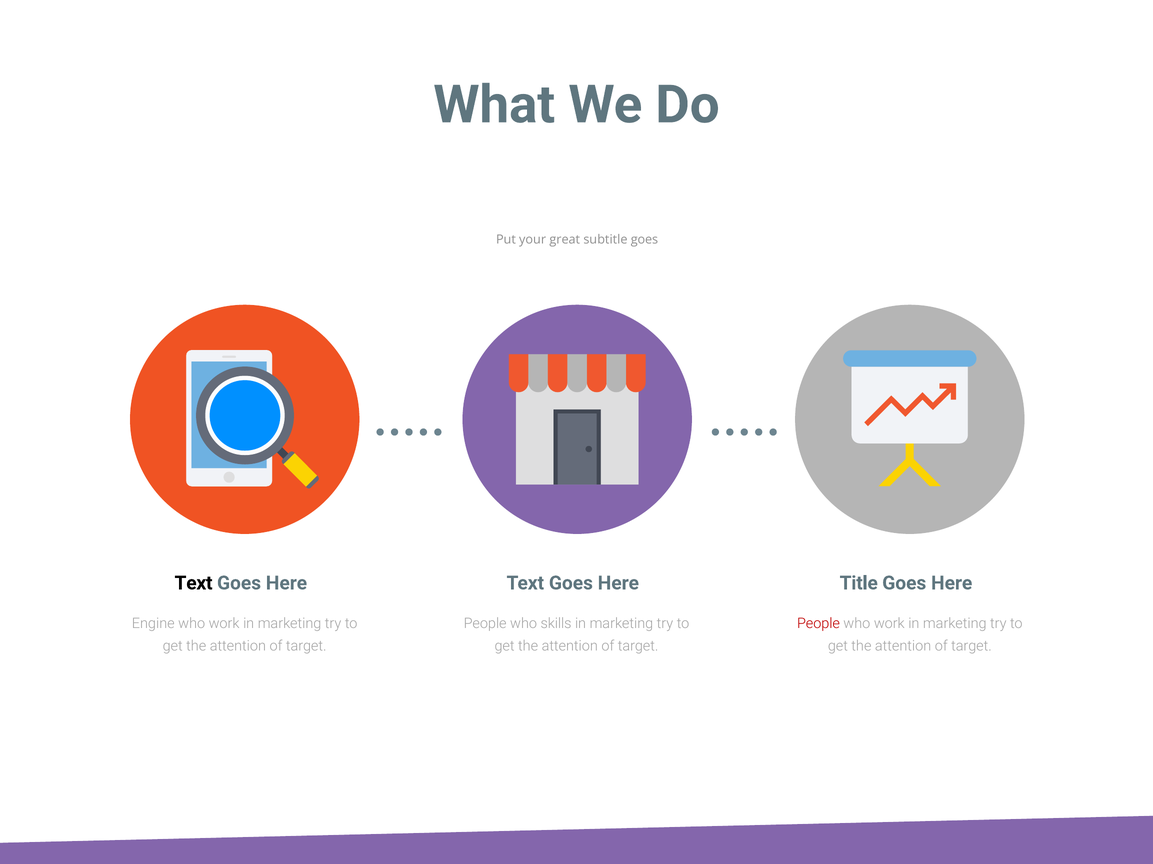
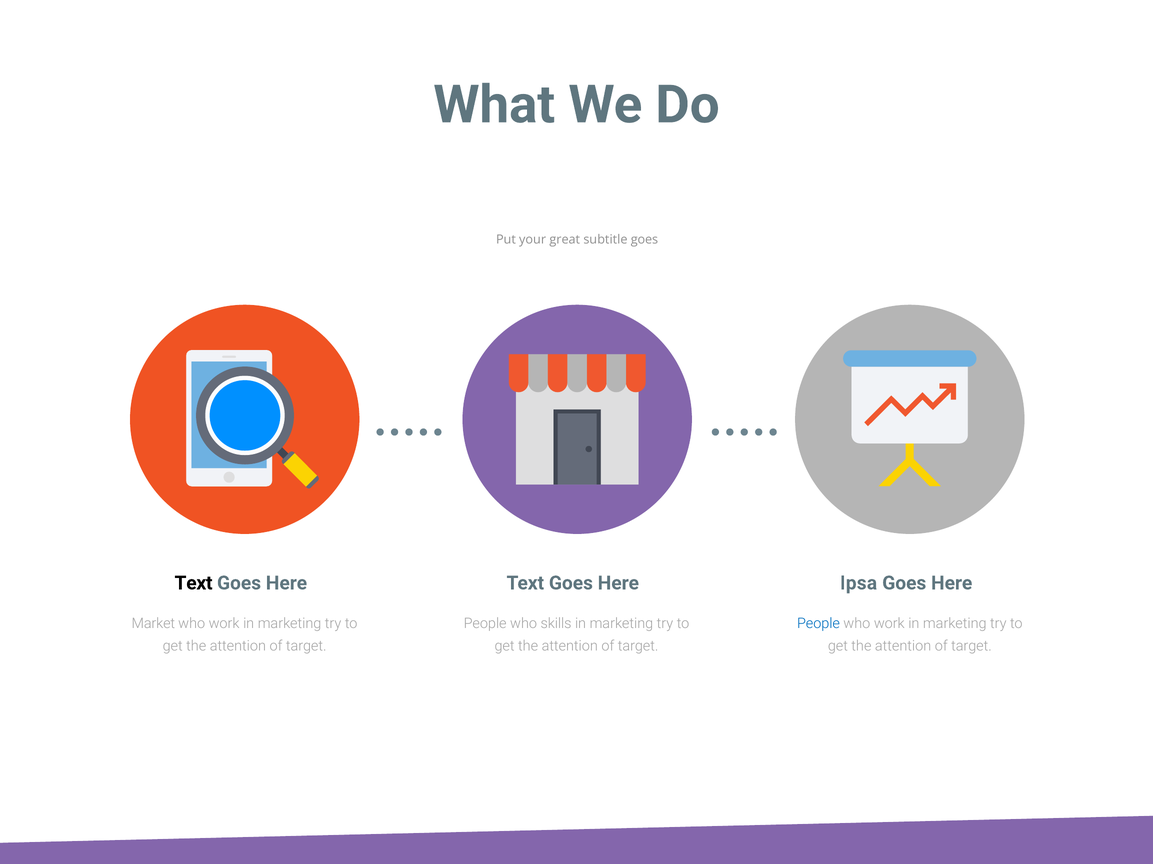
Title: Title -> Ipsa
Engine: Engine -> Market
People at (818, 624) colour: red -> blue
